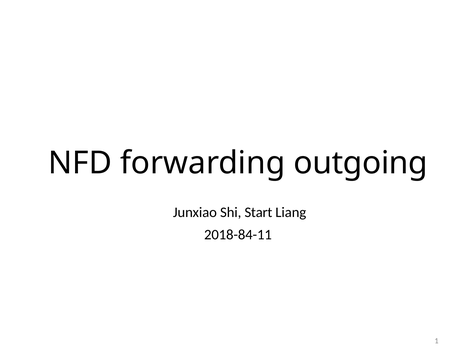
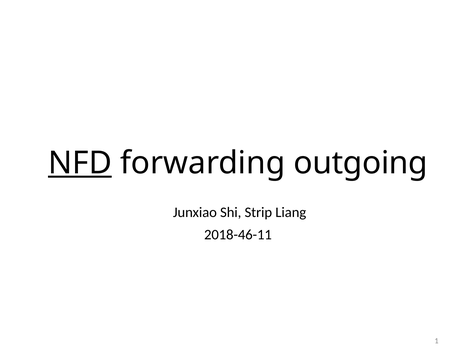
NFD underline: none -> present
Start: Start -> Strip
2018-84-11: 2018-84-11 -> 2018-46-11
